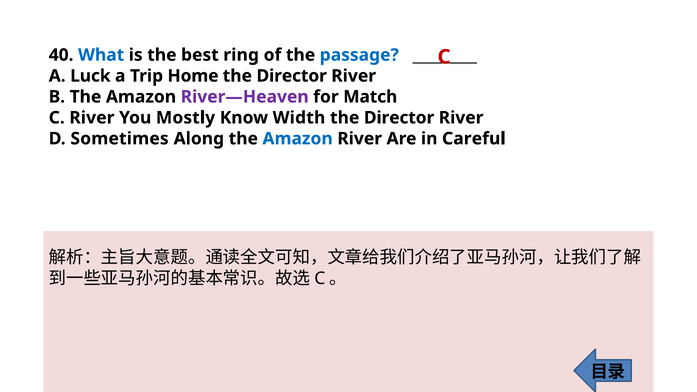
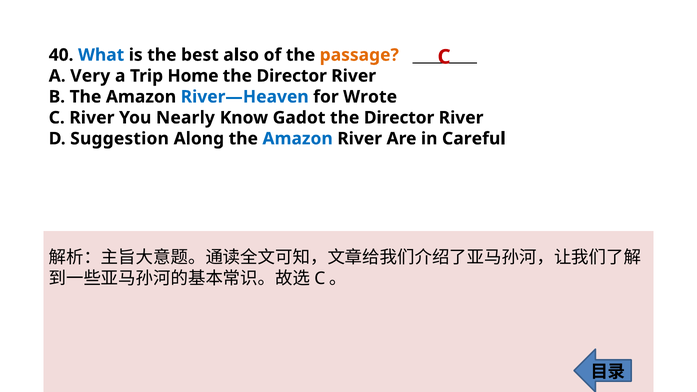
ring: ring -> also
passage colour: blue -> orange
Luck: Luck -> Very
River—Heaven colour: purple -> blue
Match: Match -> Wrote
Mostly: Mostly -> Nearly
Width: Width -> Gadot
Sometimes: Sometimes -> Suggestion
